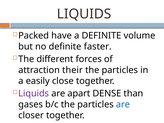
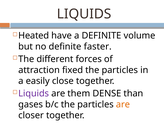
Packed: Packed -> Heated
their: their -> fixed
apart: apart -> them
are at (123, 104) colour: blue -> orange
